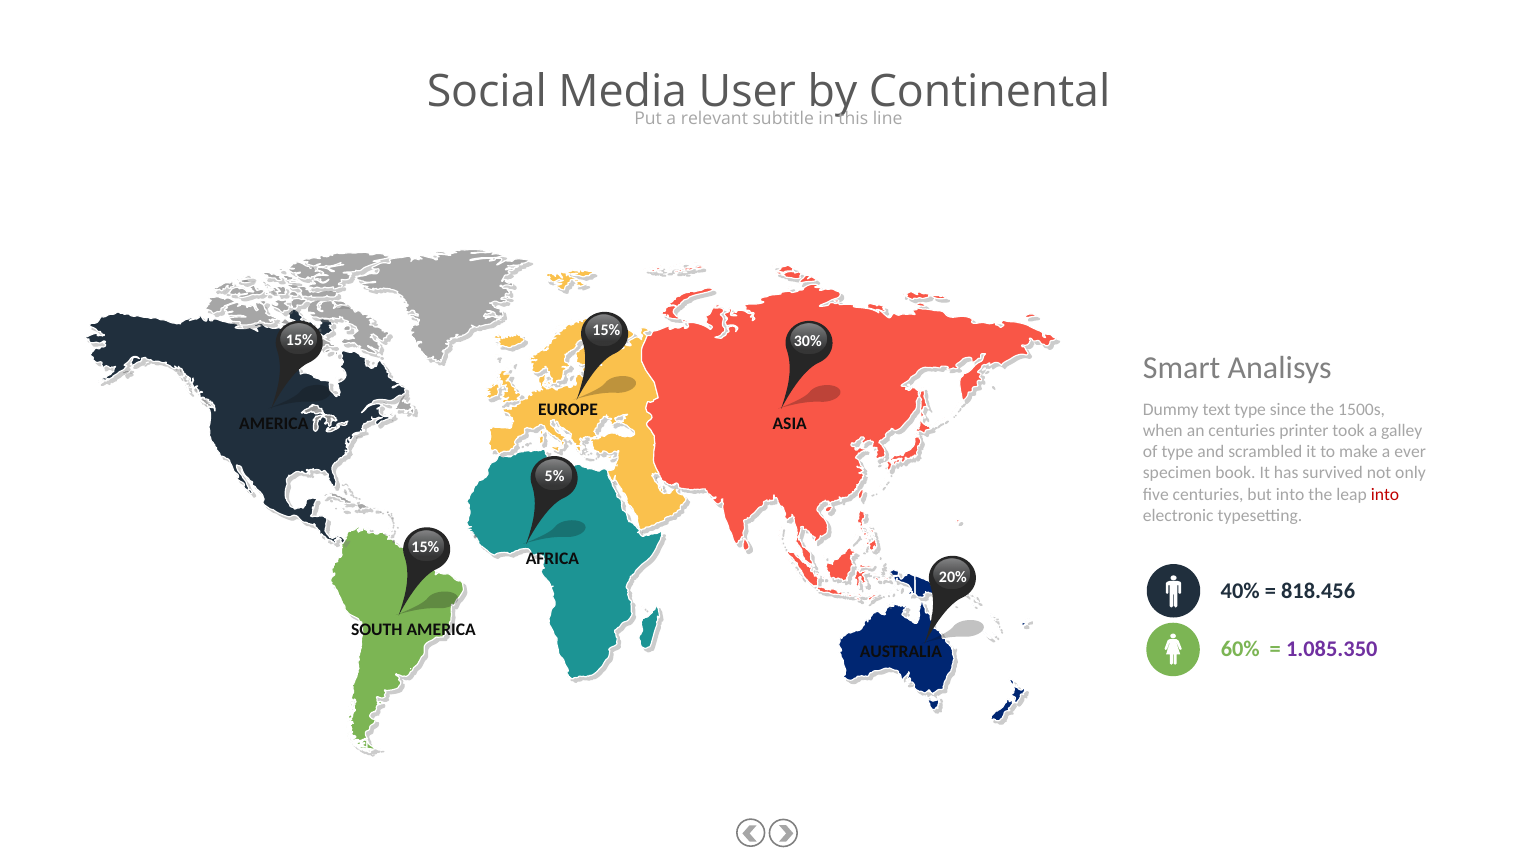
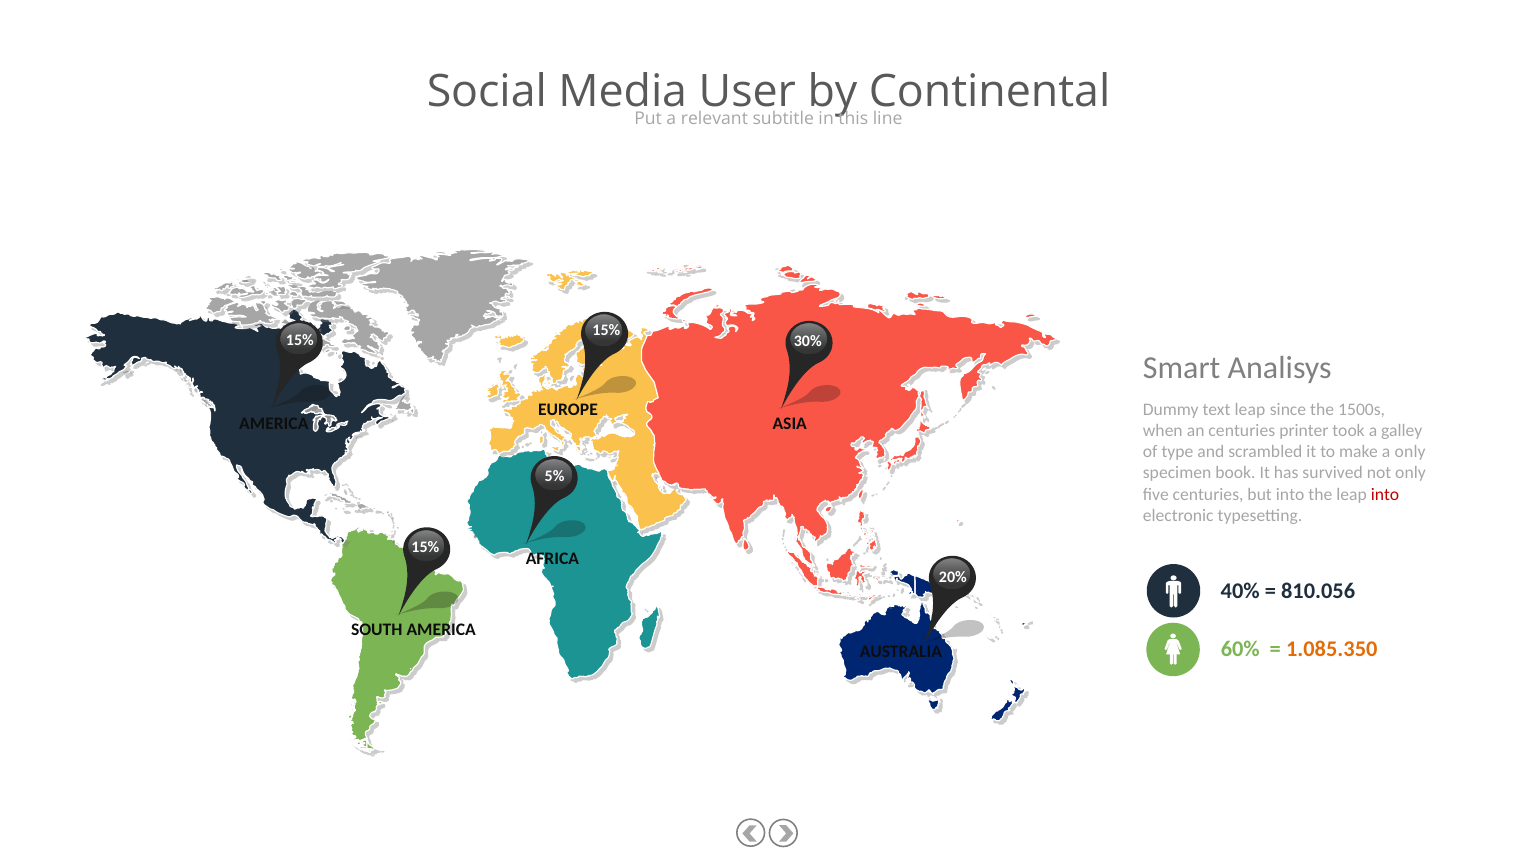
text type: type -> leap
a ever: ever -> only
818.456: 818.456 -> 810.056
1.085.350 colour: purple -> orange
